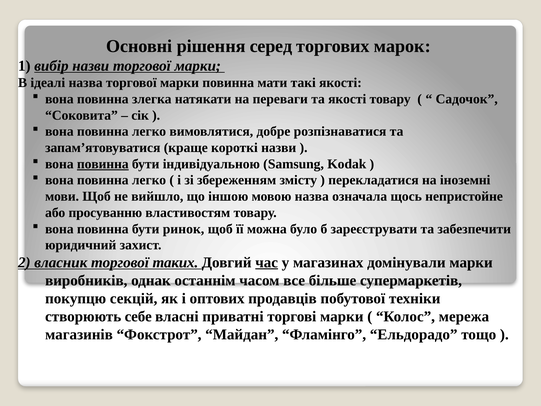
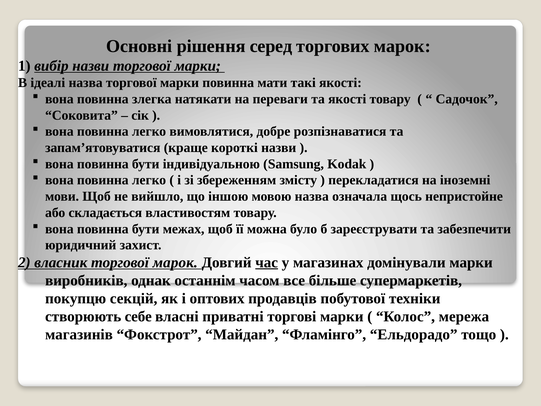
повинна at (103, 164) underline: present -> none
просуванню: просуванню -> складається
ринок: ринок -> межах
торгової таких: таких -> марок
